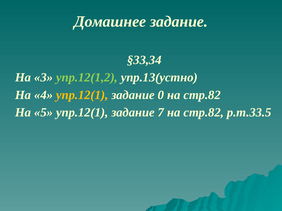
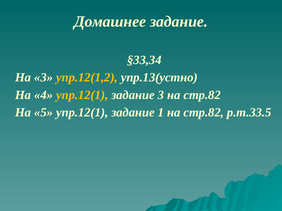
упр.12(1,2 colour: light green -> yellow
задание 0: 0 -> 3
7: 7 -> 1
